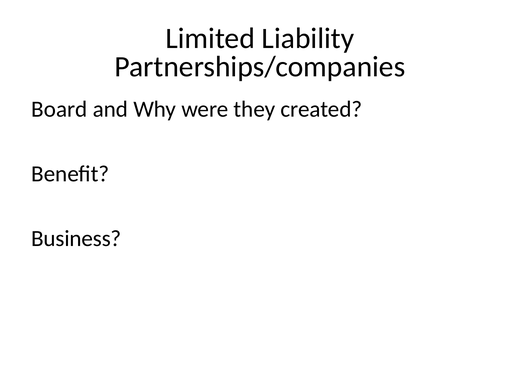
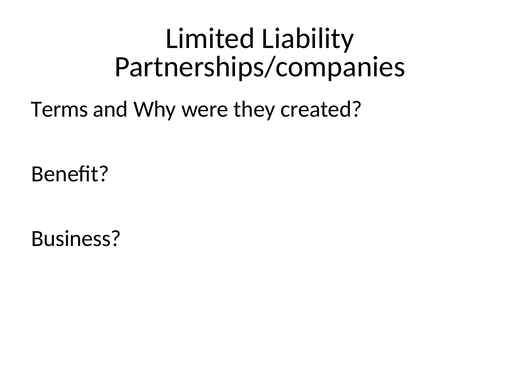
Board: Board -> Terms
